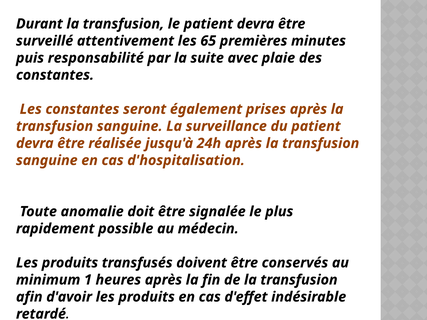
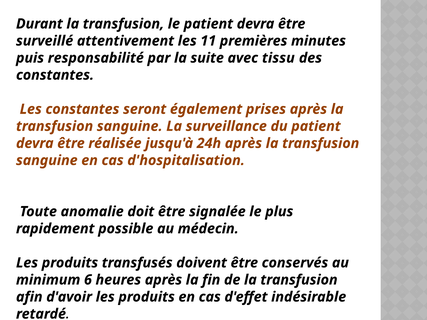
65: 65 -> 11
plaie: plaie -> tissu
1: 1 -> 6
